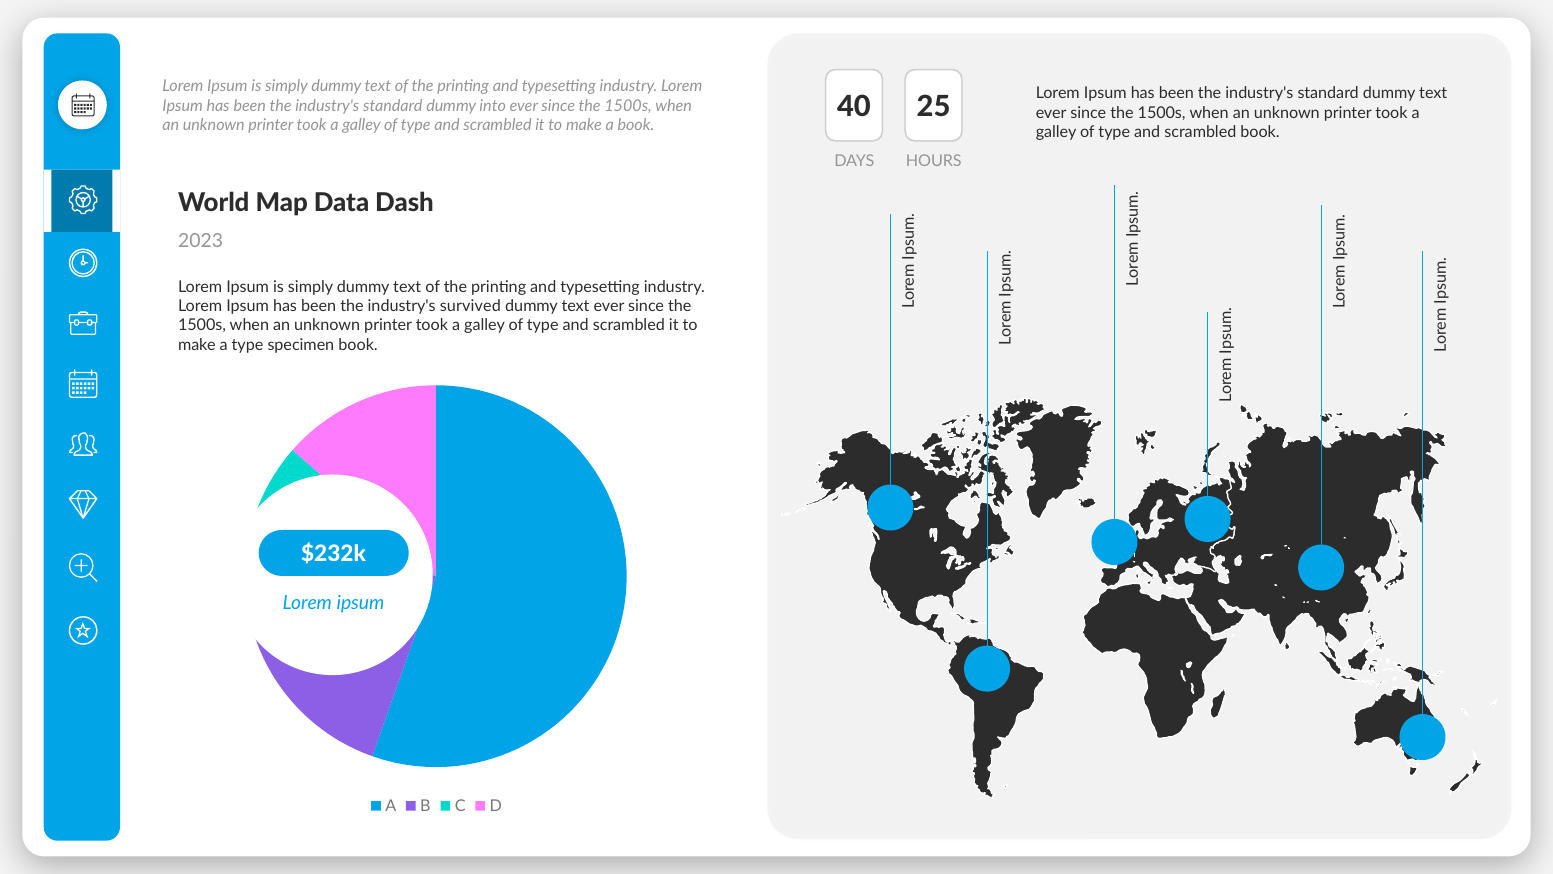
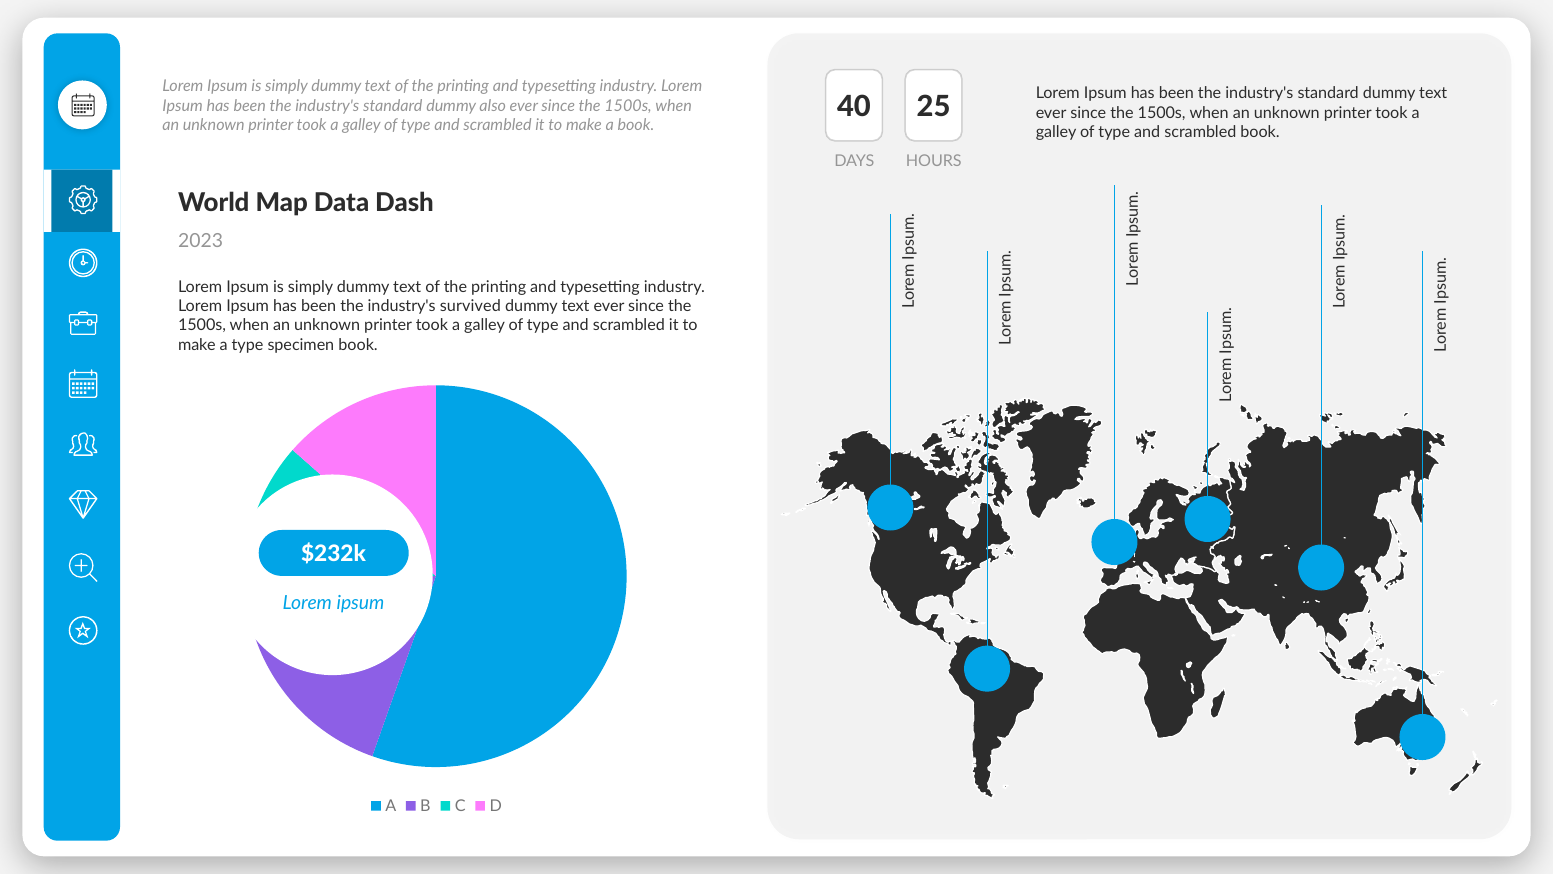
into: into -> also
